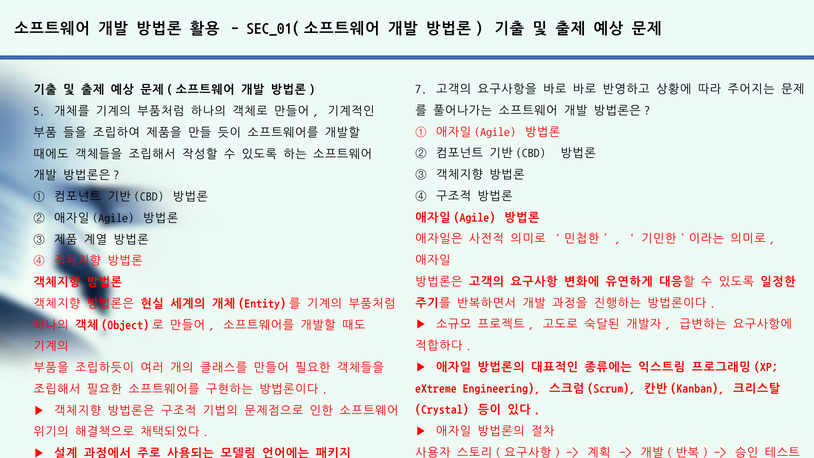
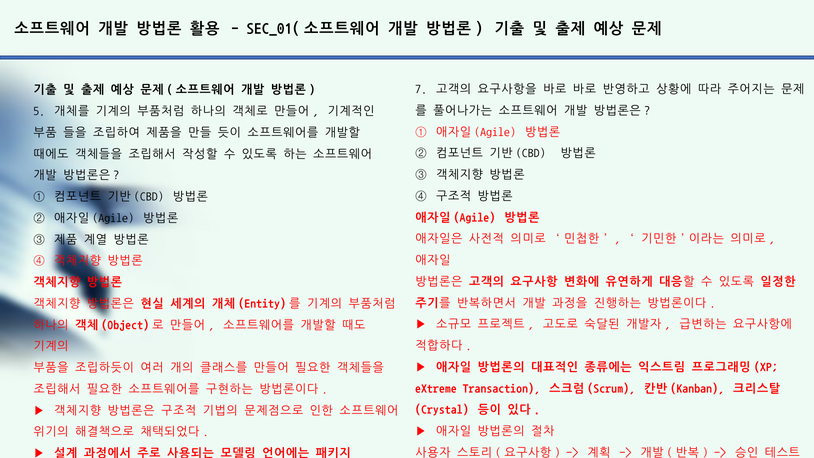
Engineering: Engineering -> Transaction
